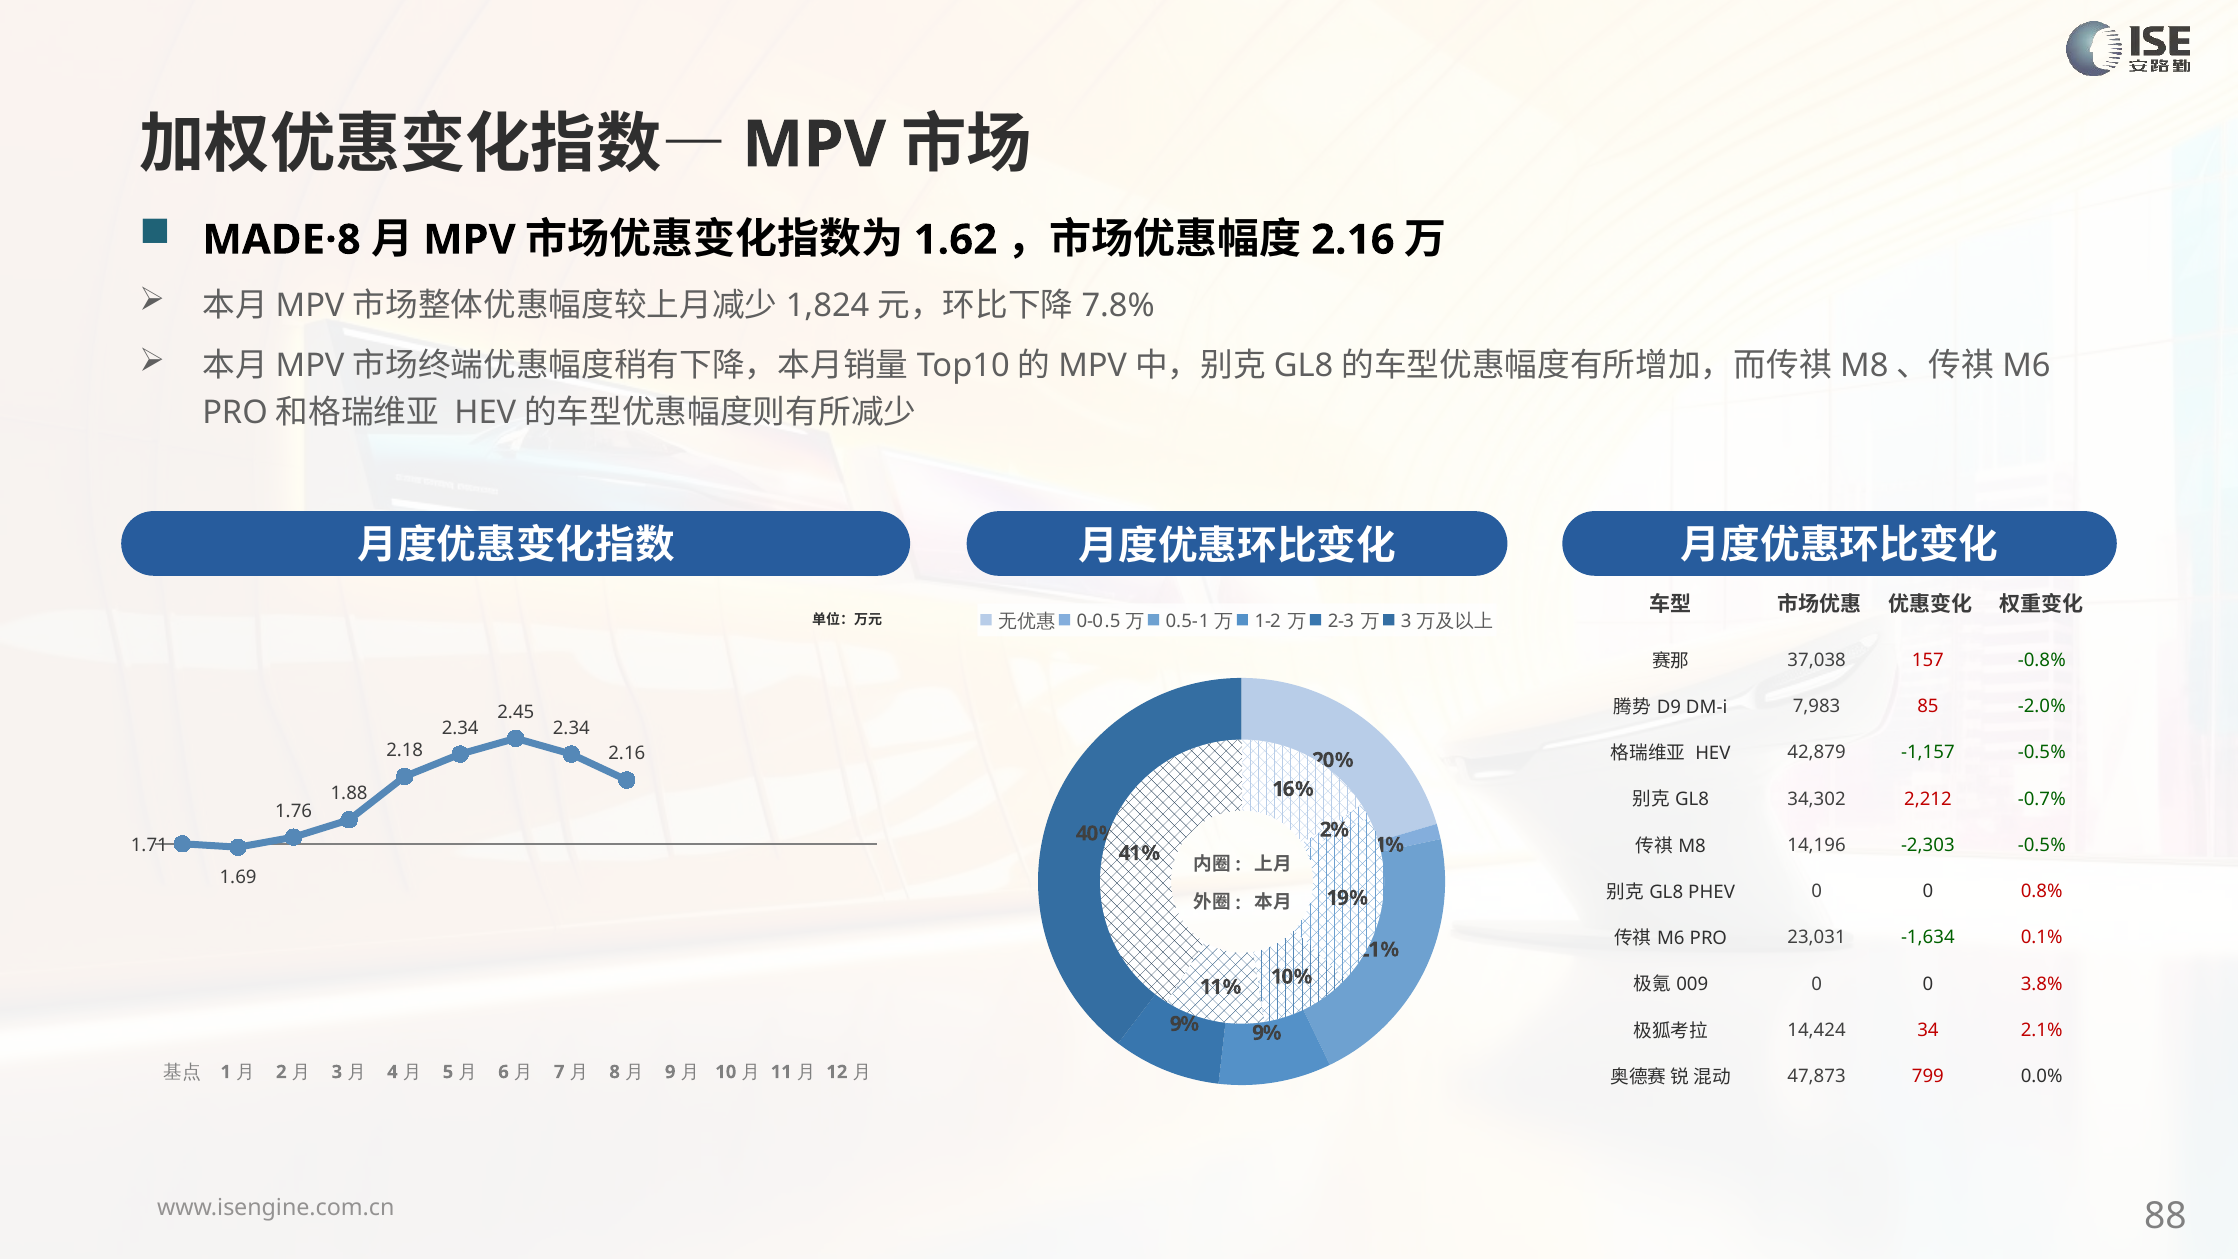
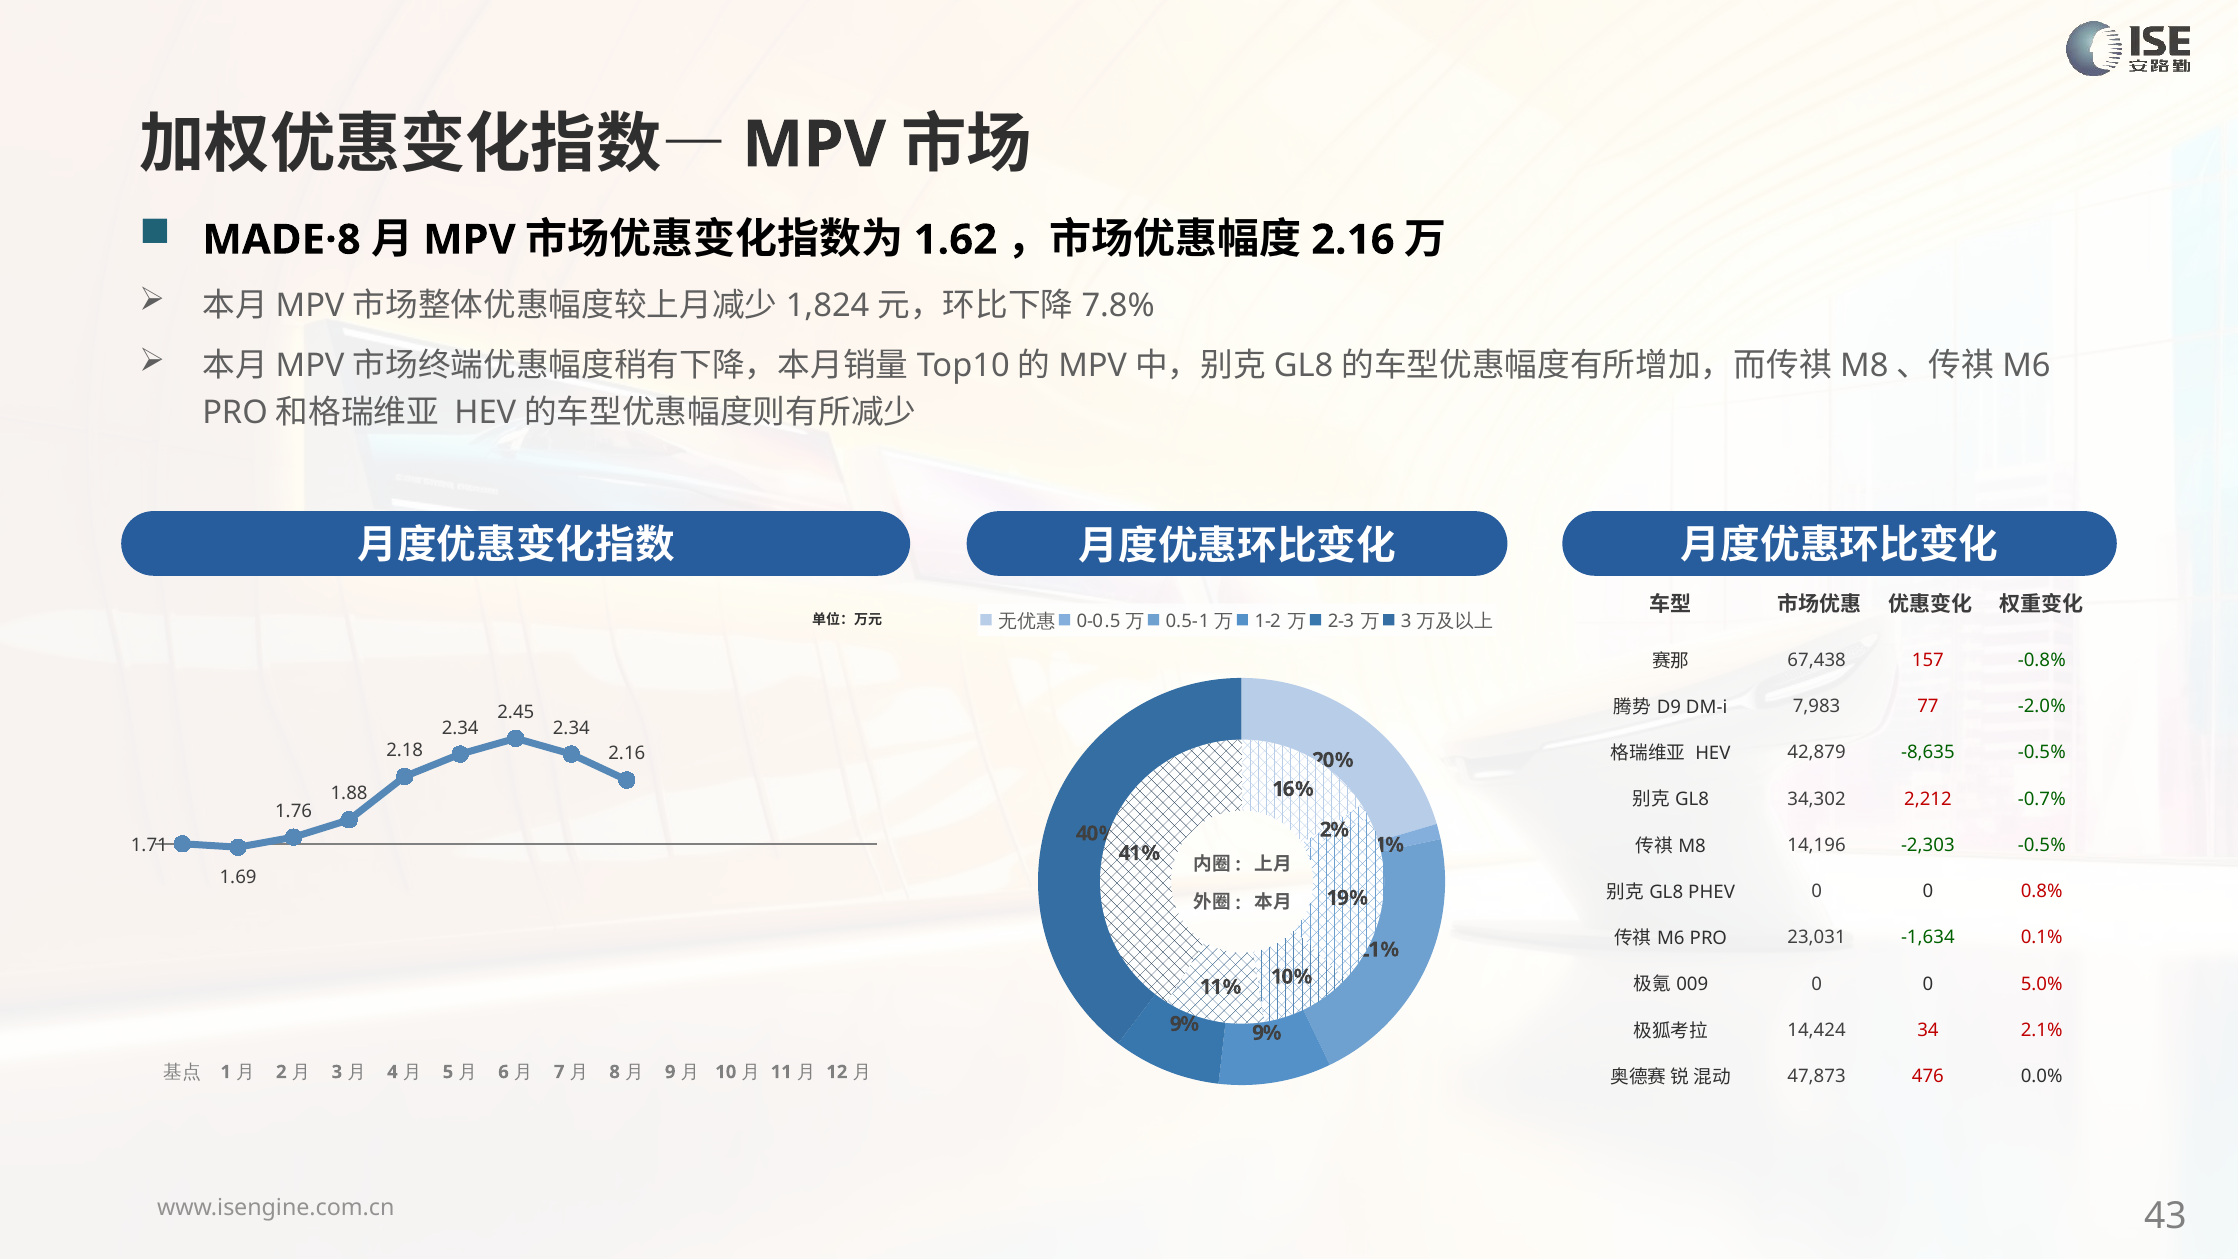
37,038: 37,038 -> 67,438
85: 85 -> 77
-1,157: -1,157 -> -8,635
3.8%: 3.8% -> 5.0%
799: 799 -> 476
88: 88 -> 43
